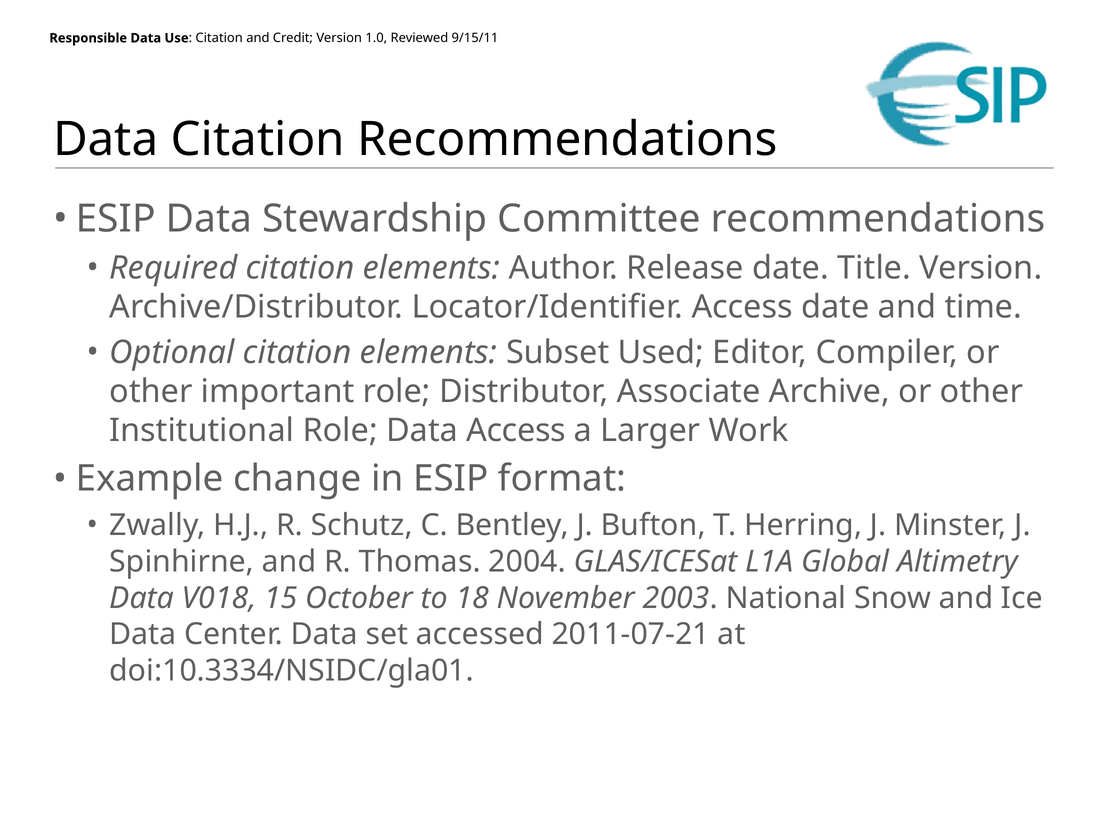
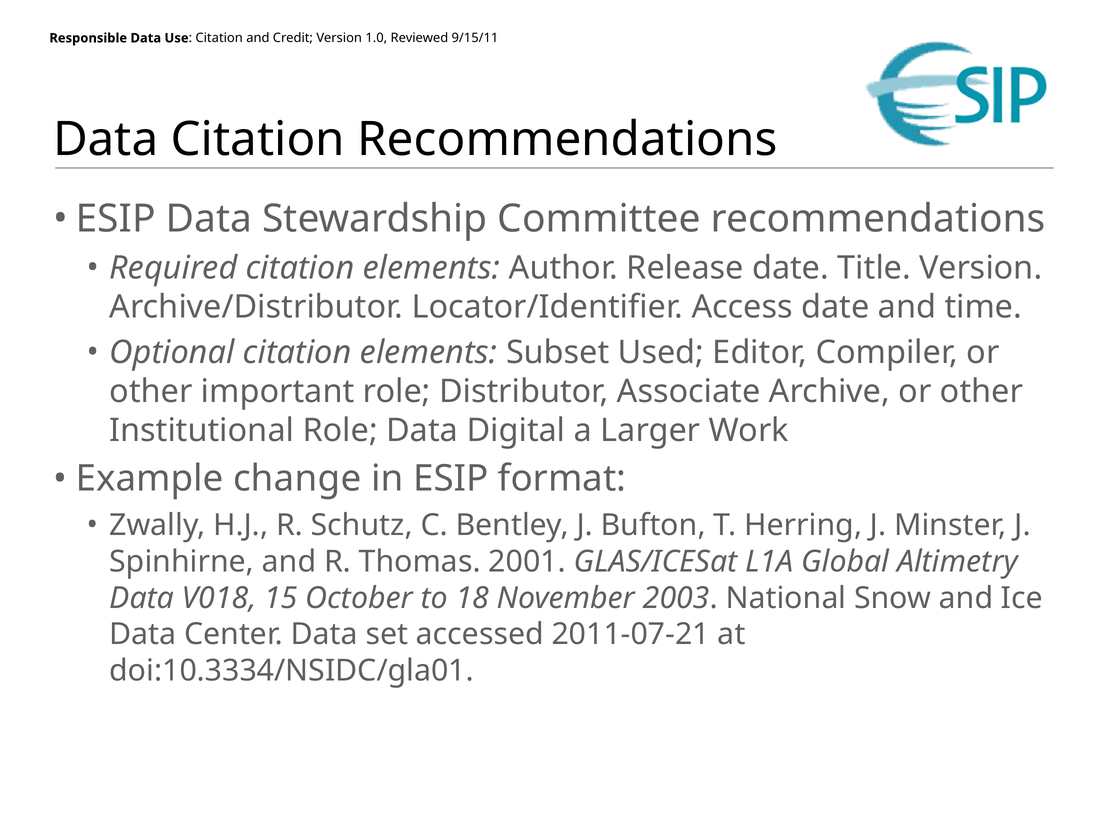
Data Access: Access -> Digital
2004: 2004 -> 2001
